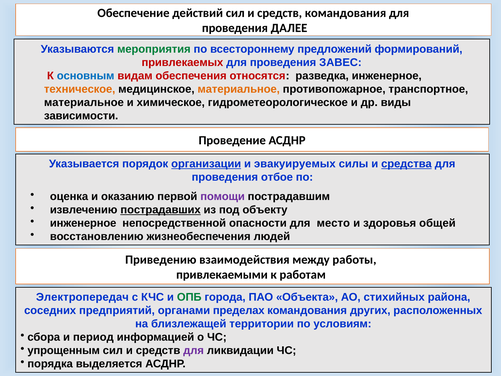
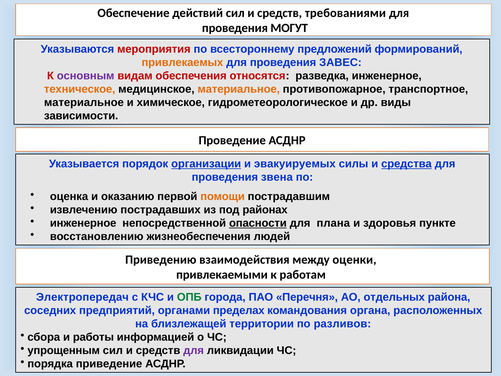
средств командования: командования -> требованиями
ДАЛЕЕ: ДАЛЕЕ -> МОГУТ
мероприятия colour: green -> red
привлекаемых colour: red -> orange
основным colour: blue -> purple
отбое: отбое -> звена
помощи colour: purple -> orange
пострадавших underline: present -> none
объекту: объекту -> районах
опасности underline: none -> present
место: место -> плана
общей: общей -> пункте
работы: работы -> оценки
Объекта: Объекта -> Перечня
стихийных: стихийных -> отдельных
других: других -> органа
условиям: условиям -> разливов
период: период -> работы
выделяется: выделяется -> приведение
